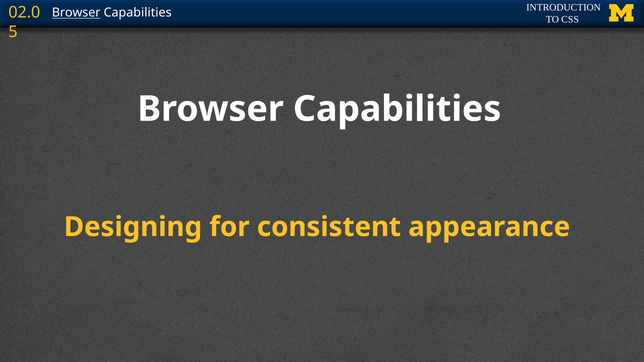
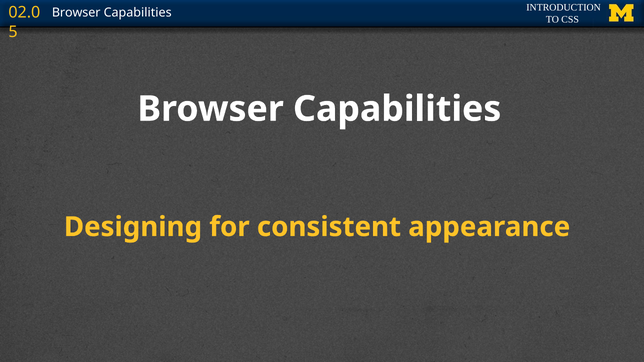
Browser at (76, 13) underline: present -> none
